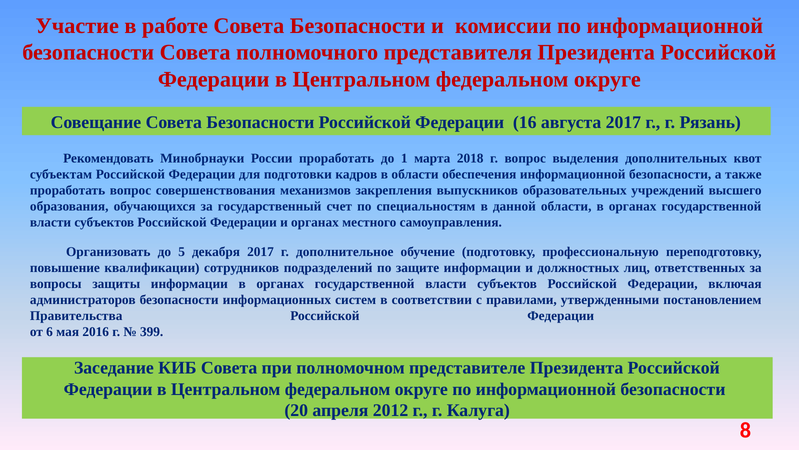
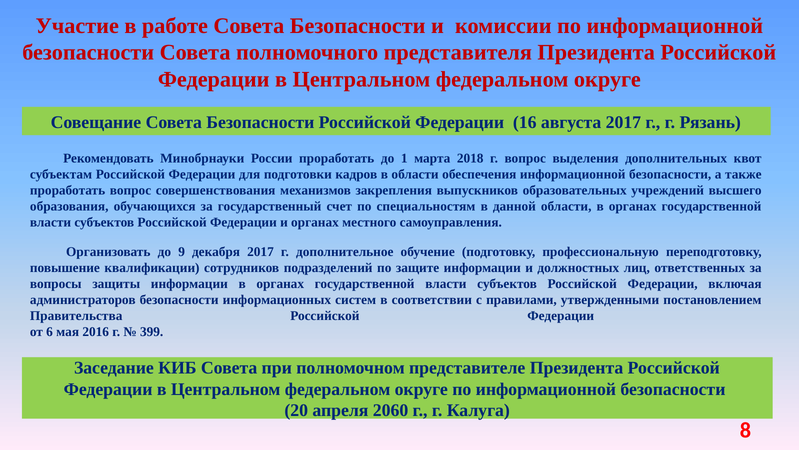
5: 5 -> 9
2012: 2012 -> 2060
